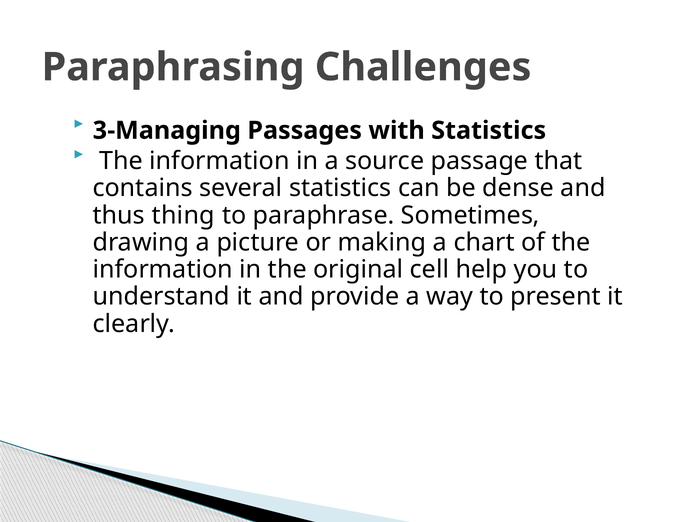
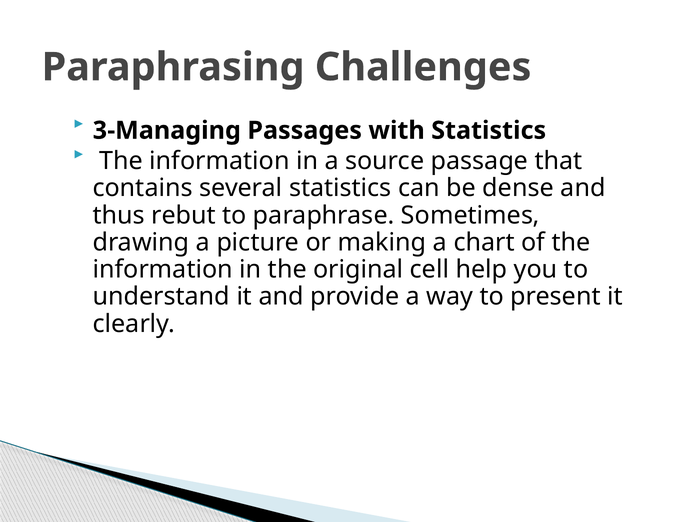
thing: thing -> rebut
